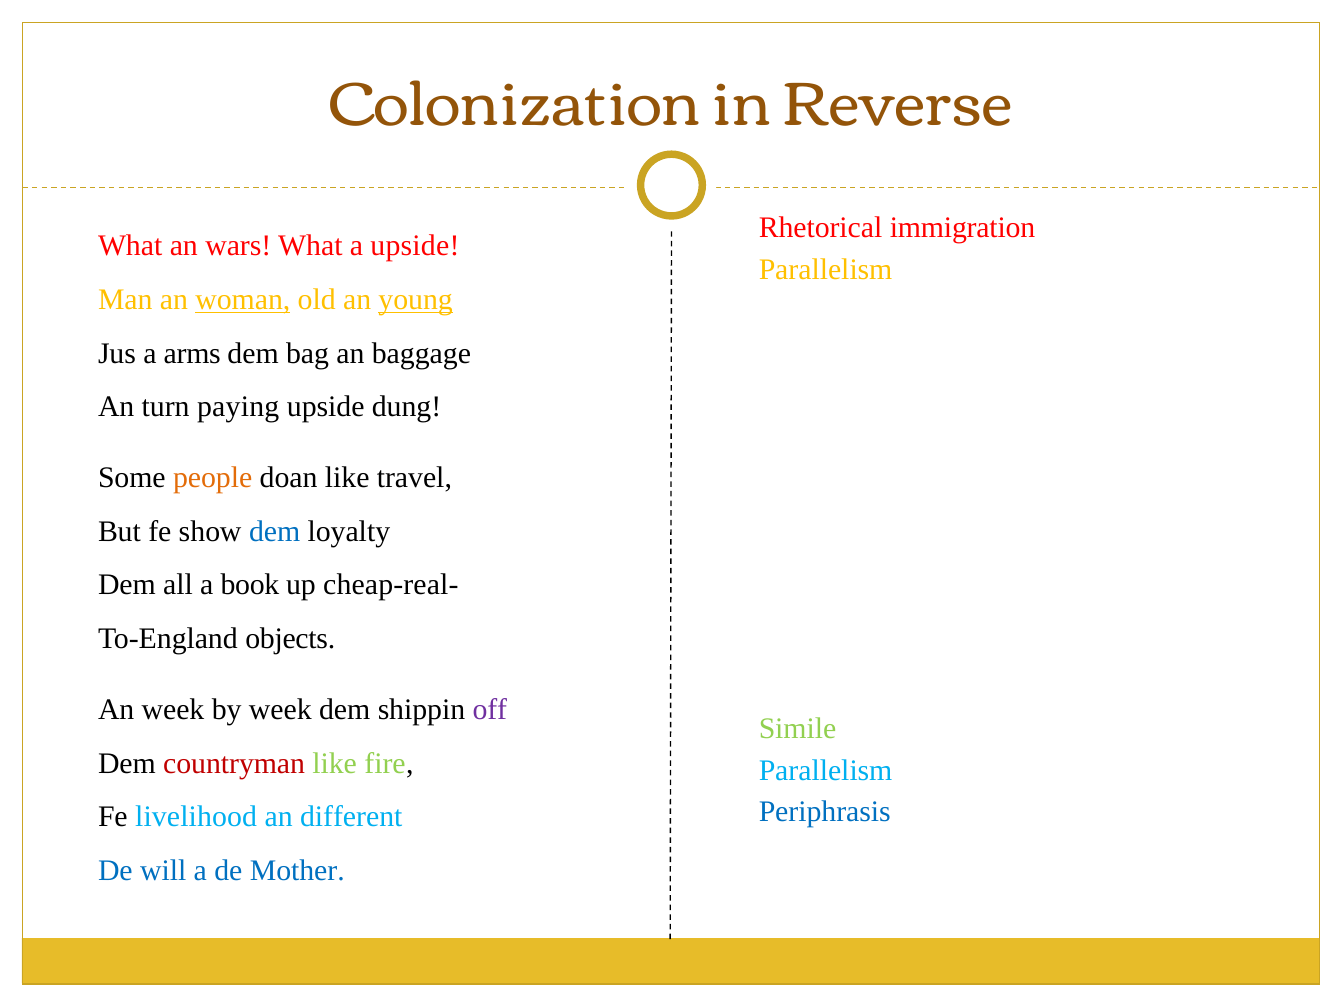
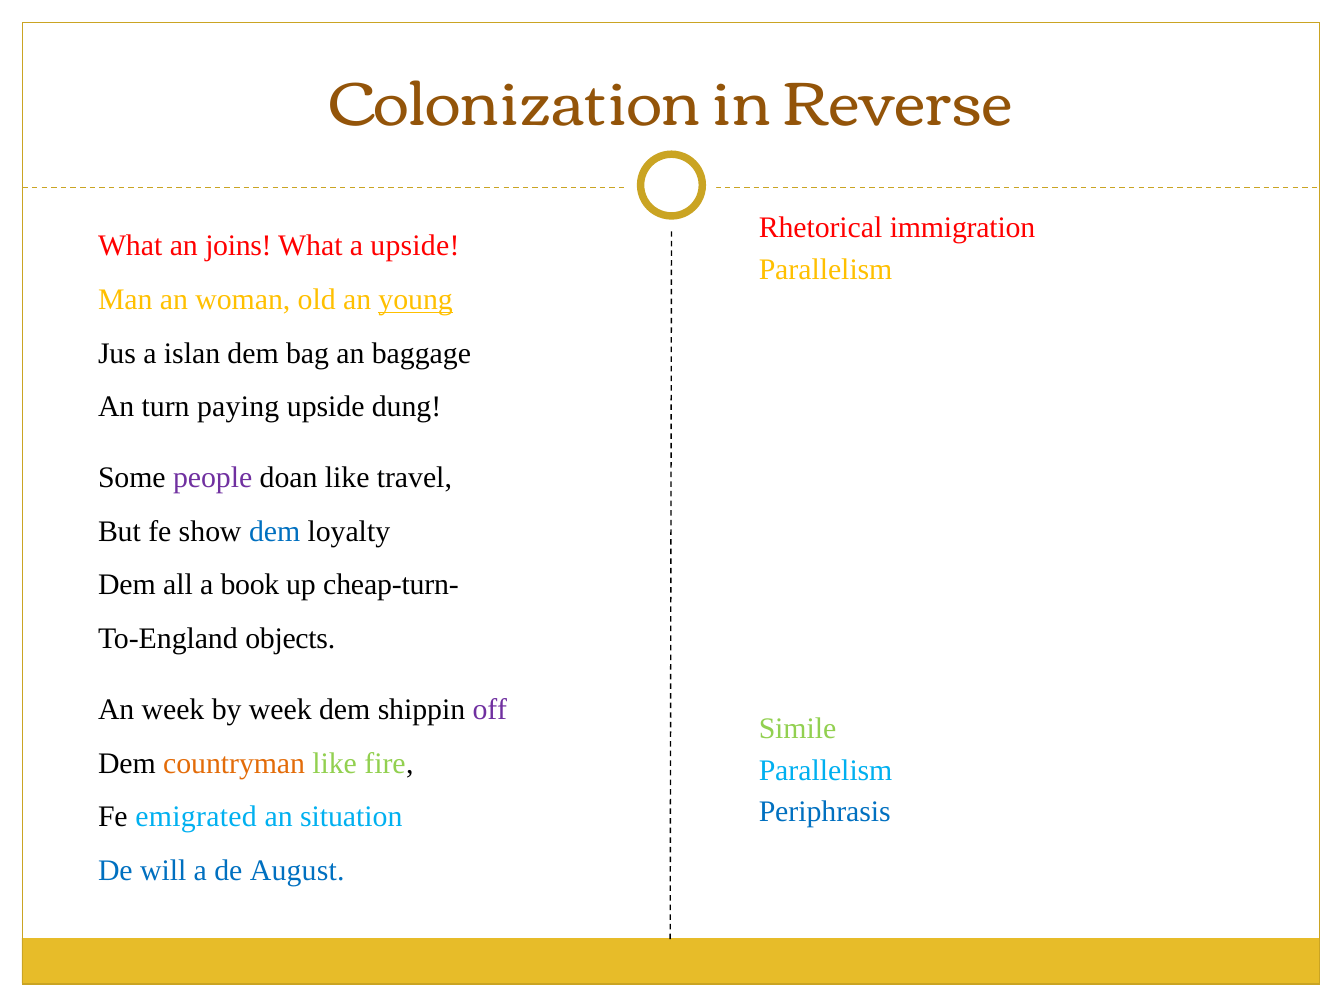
wars: wars -> joins
woman underline: present -> none
arms: arms -> islan
people colour: orange -> purple
cheap-real-: cheap-real- -> cheap-turn-
countryman colour: red -> orange
livelihood: livelihood -> emigrated
different: different -> situation
Mother: Mother -> August
